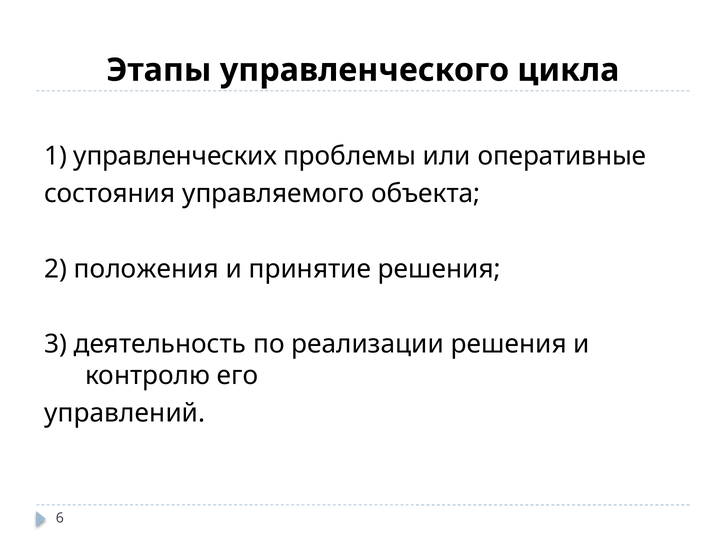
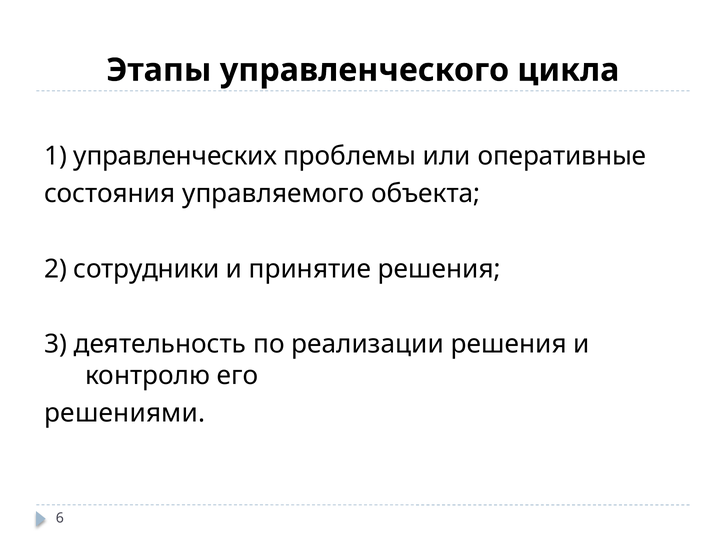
положения: положения -> сотрудники
управлений: управлений -> решениями
